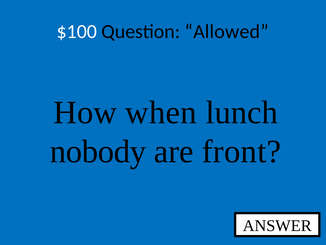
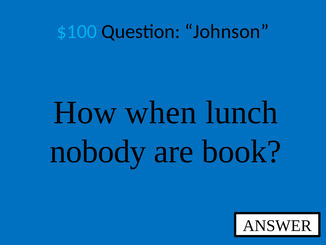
$100 colour: white -> light blue
Allowed: Allowed -> Johnson
front: front -> book
